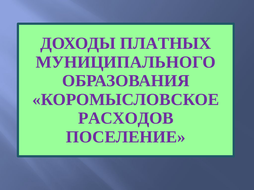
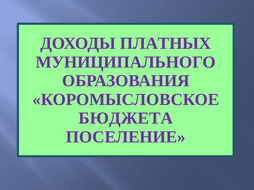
РАСХОДОВ: РАСХОДОВ -> БЮДЖЕТА
